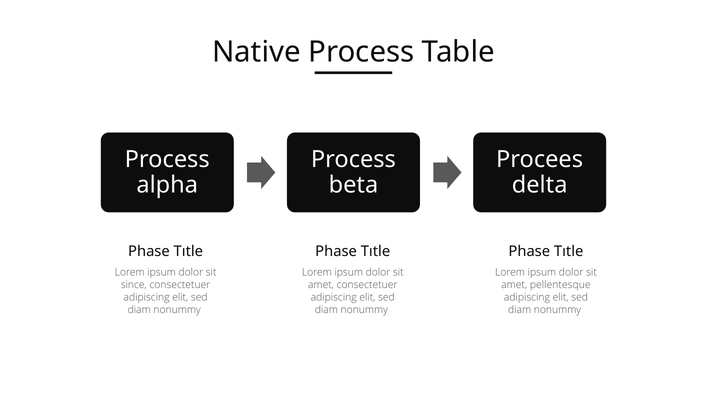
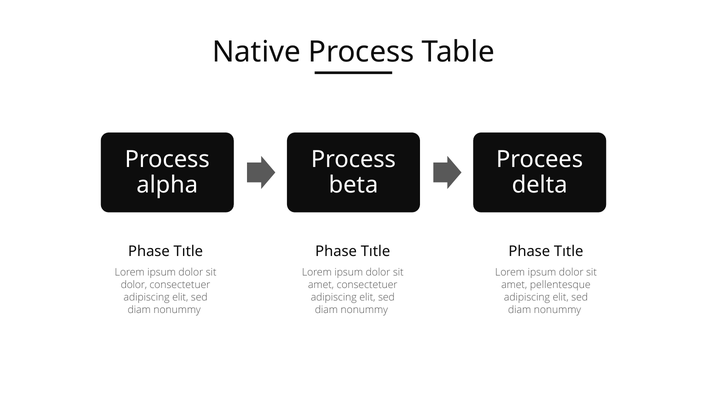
since at (134, 285): since -> dolor
